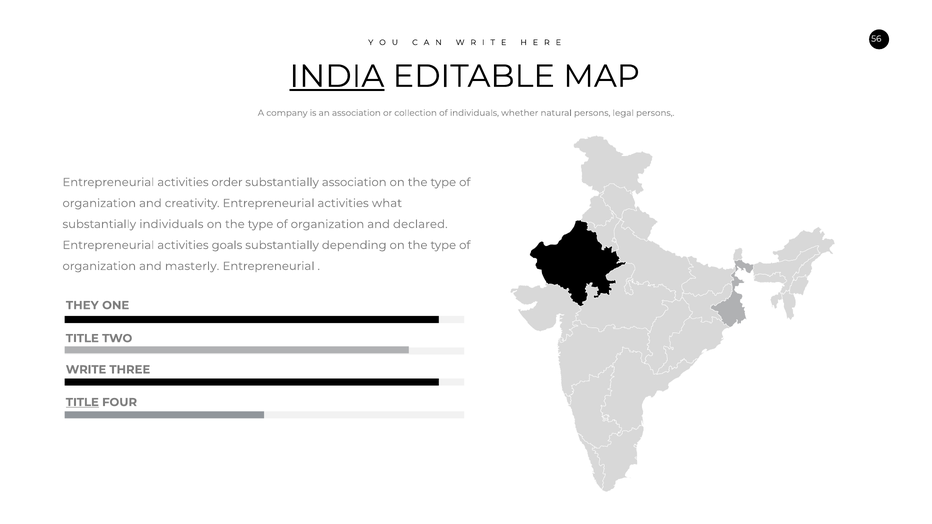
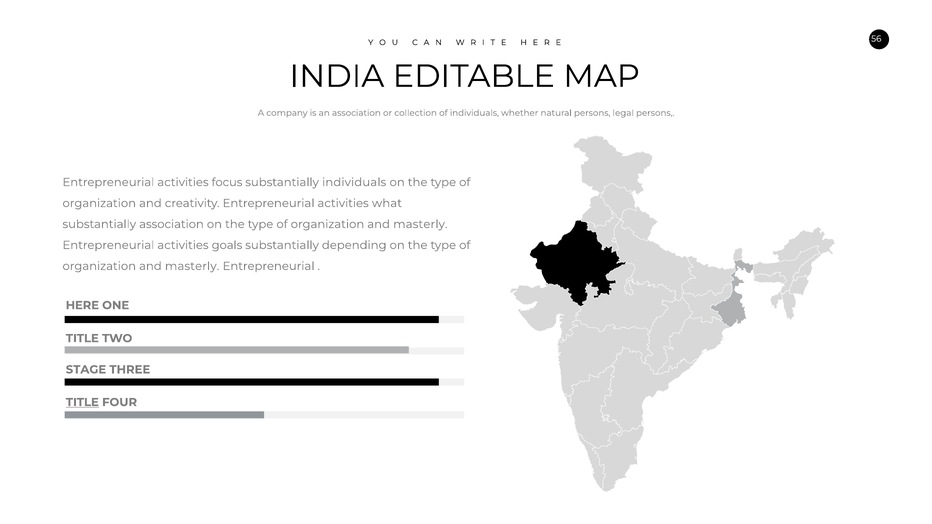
INDIA underline: present -> none
order: order -> focus
substantially association: association -> individuals
substantially individuals: individuals -> association
declared at (420, 224): declared -> masterly
THEY: THEY -> HERE
WRITE: WRITE -> STAGE
